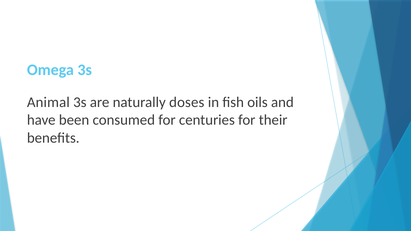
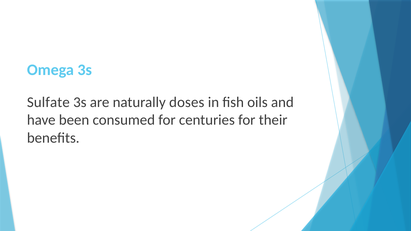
Animal: Animal -> Sulfate
